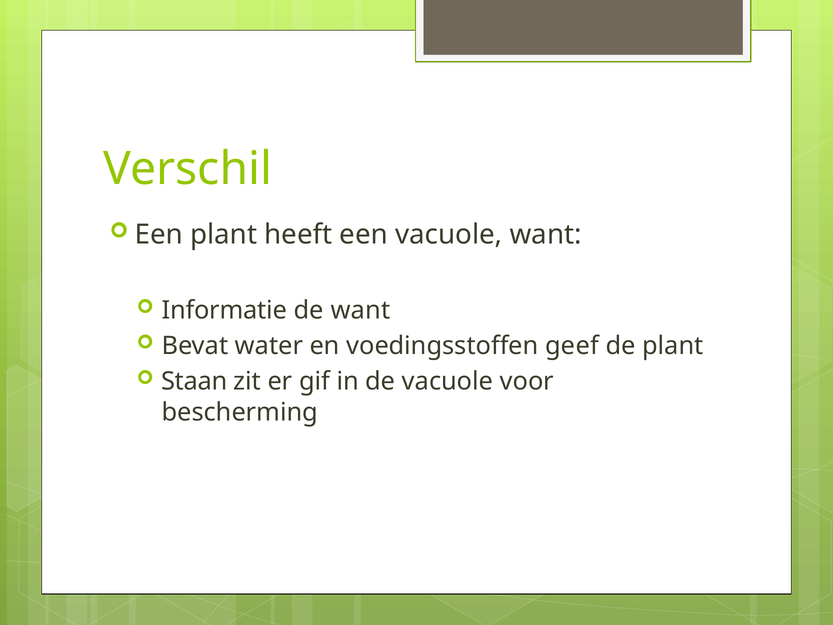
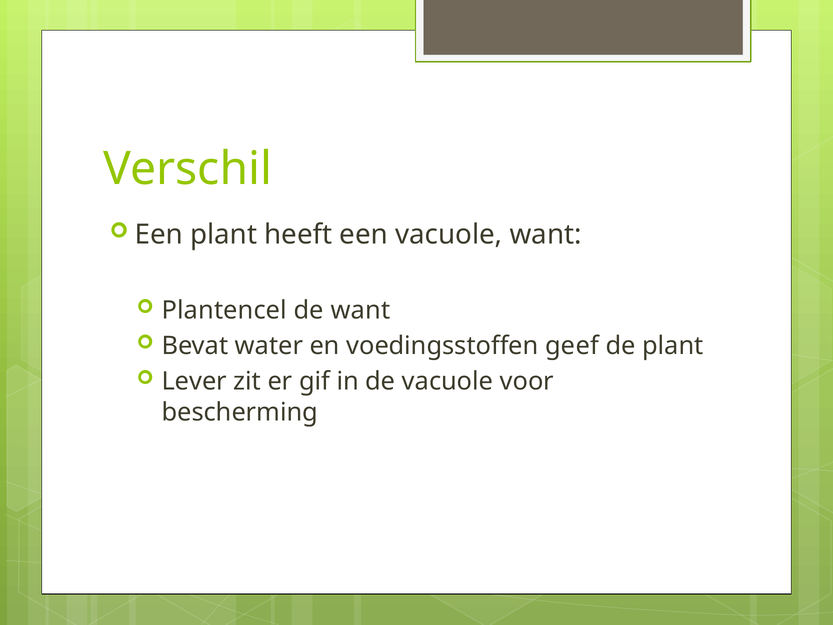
Informatie: Informatie -> Plantencel
Staan: Staan -> Lever
